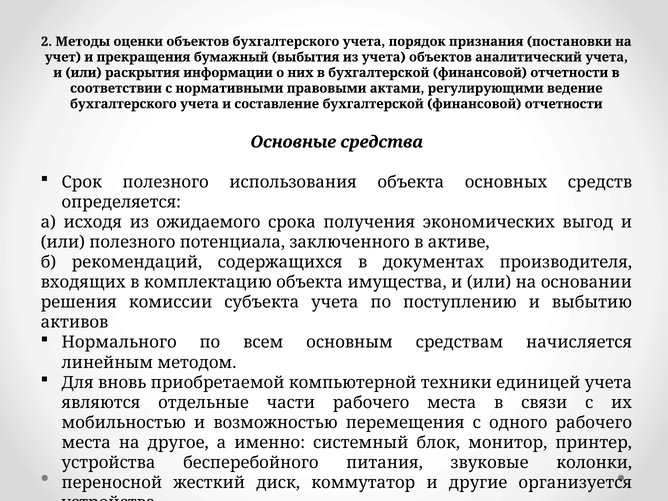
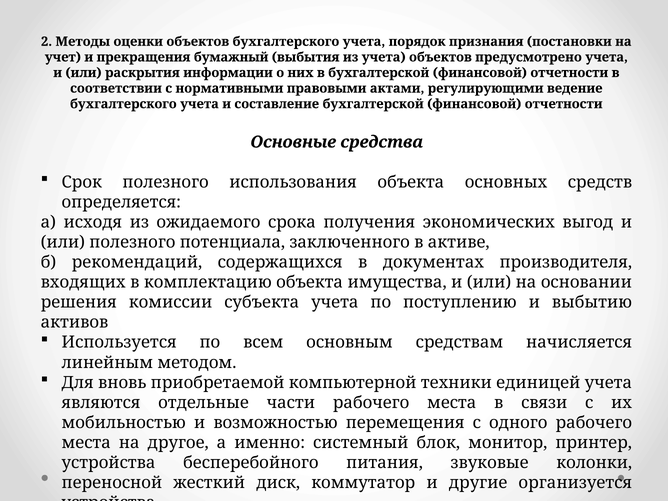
аналитический: аналитический -> предусмотрено
Нормального: Нормального -> Используется
